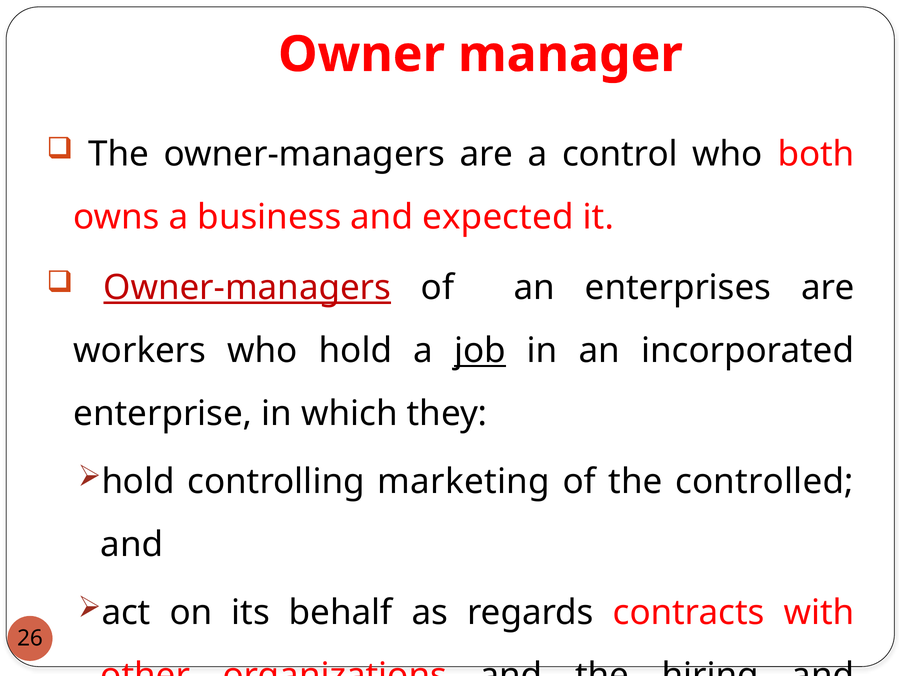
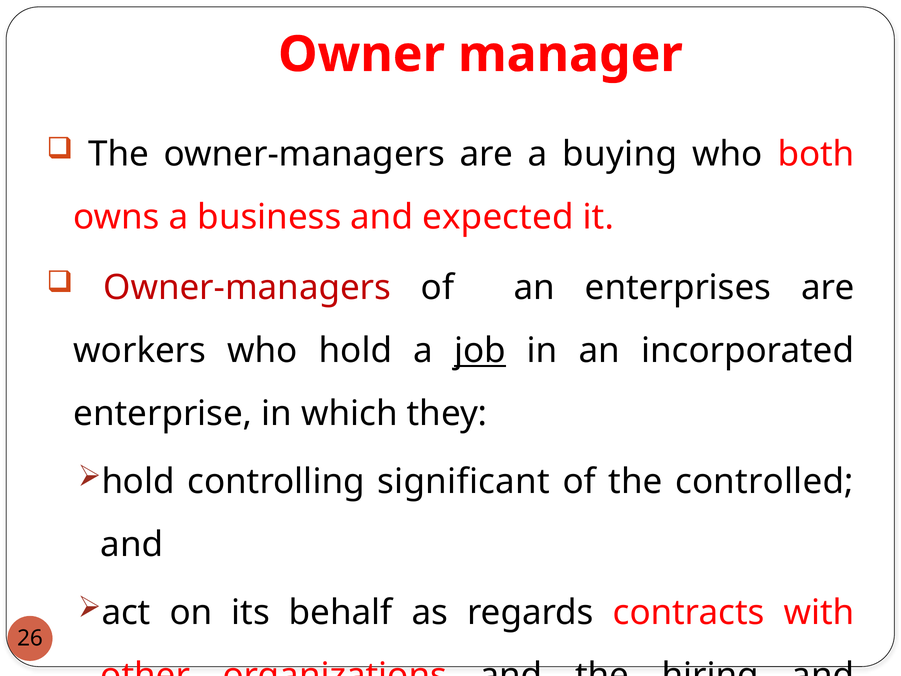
control: control -> buying
Owner-managers at (247, 288) underline: present -> none
marketing: marketing -> significant
